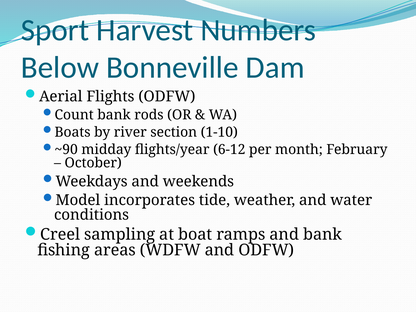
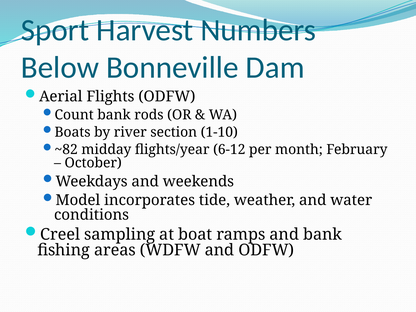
~90: ~90 -> ~82
